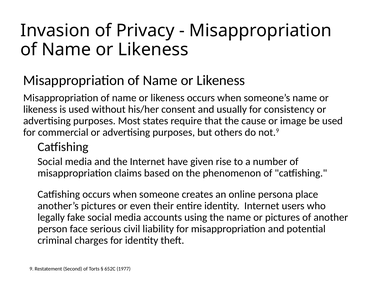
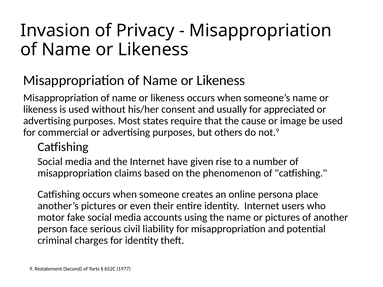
consistency: consistency -> appreciated
legally: legally -> motor
